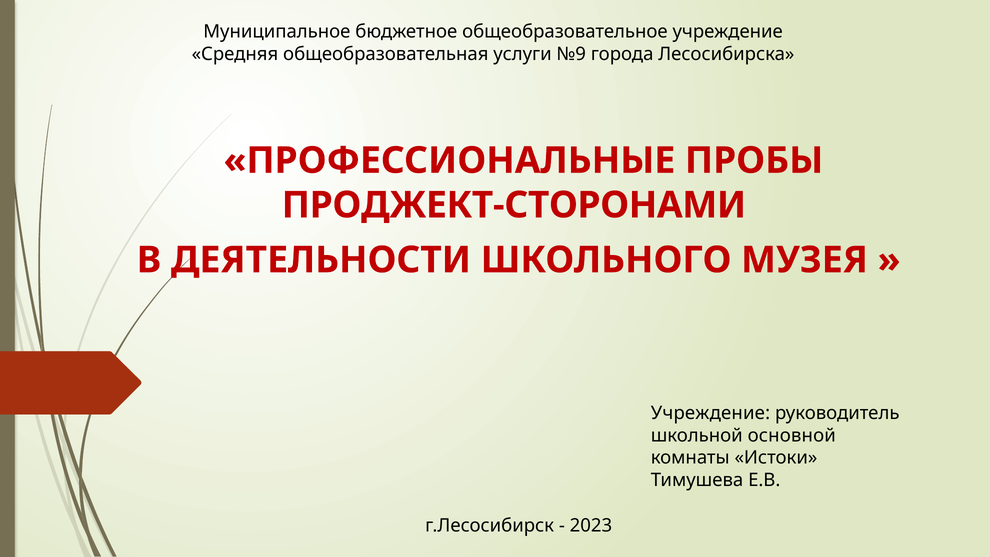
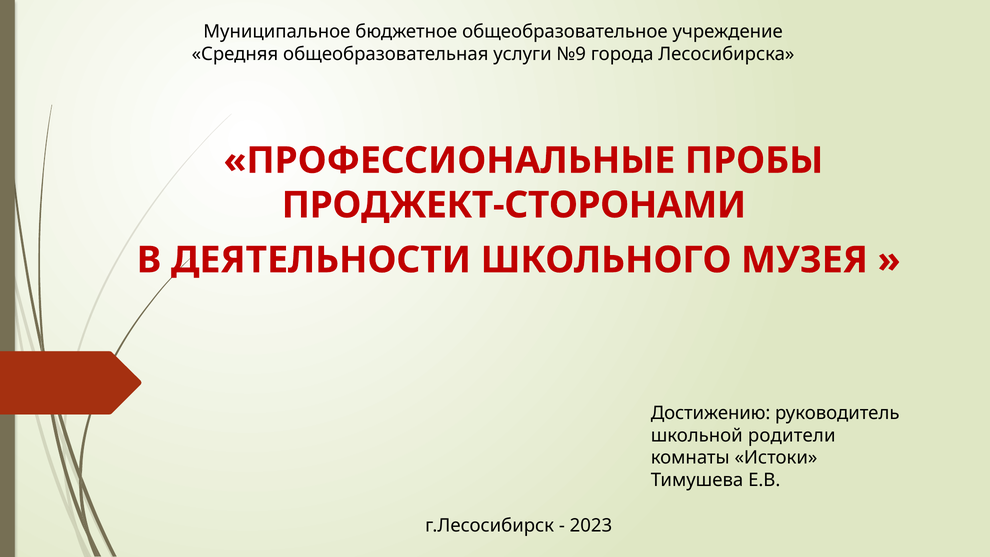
Учреждение at (710, 413): Учреждение -> Достижению
основной: основной -> родители
